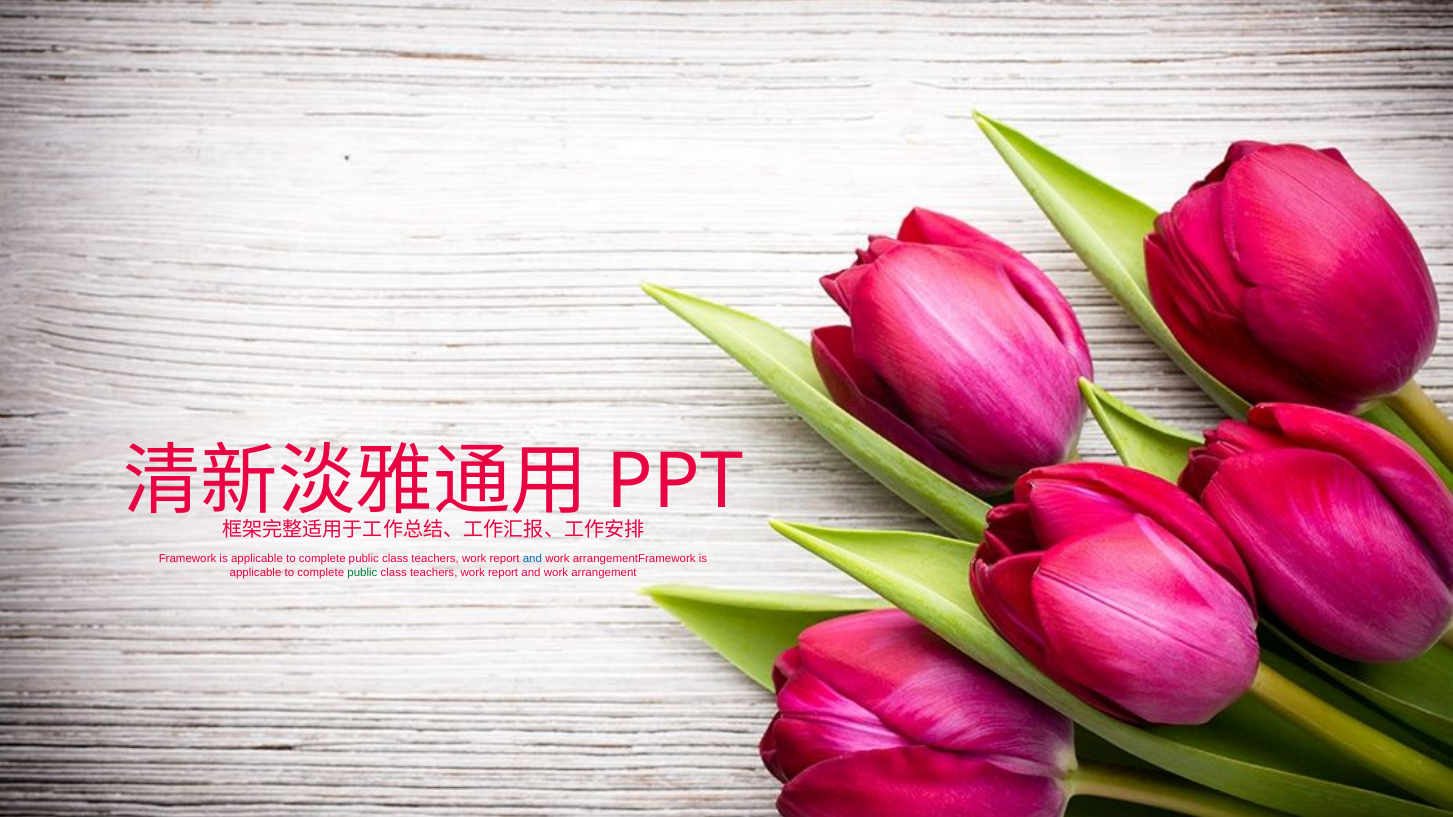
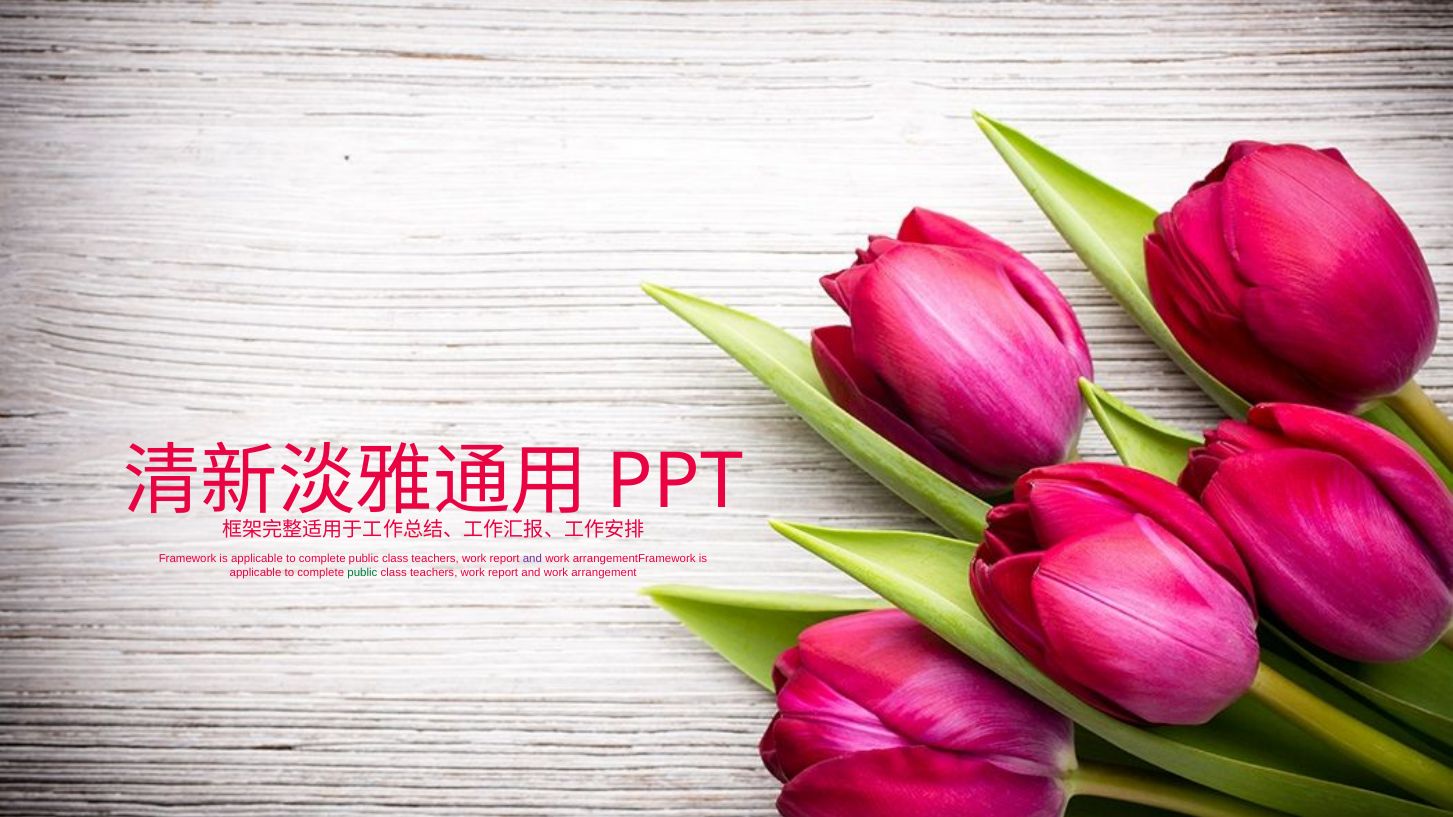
and at (532, 559) colour: blue -> purple
